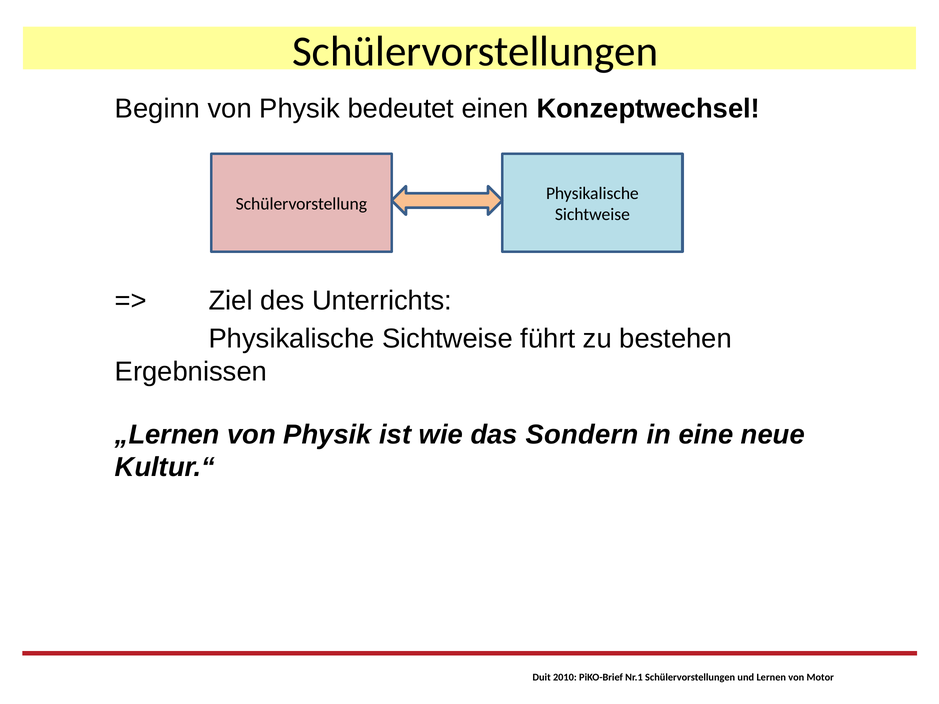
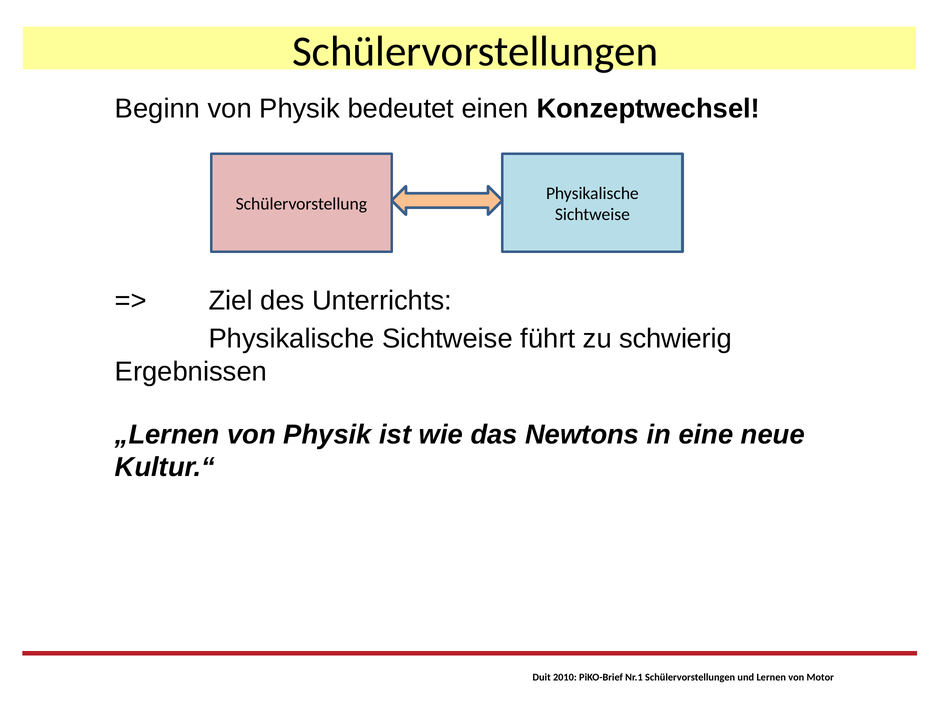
bestehen: bestehen -> schwierig
Sondern: Sondern -> Newtons
